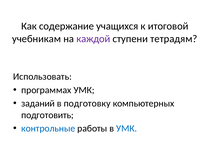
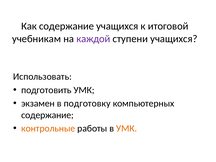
ступени тетрадям: тетрадям -> учащихся
программах: программах -> подготовить
заданий: заданий -> экзамен
подготовить at (47, 115): подготовить -> содержание
контрольные colour: blue -> orange
УМК at (127, 128) colour: blue -> orange
